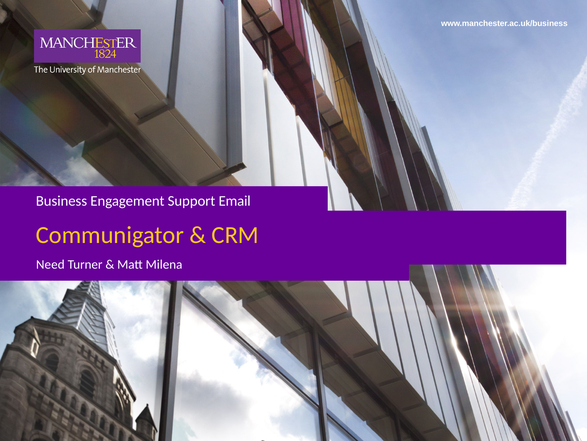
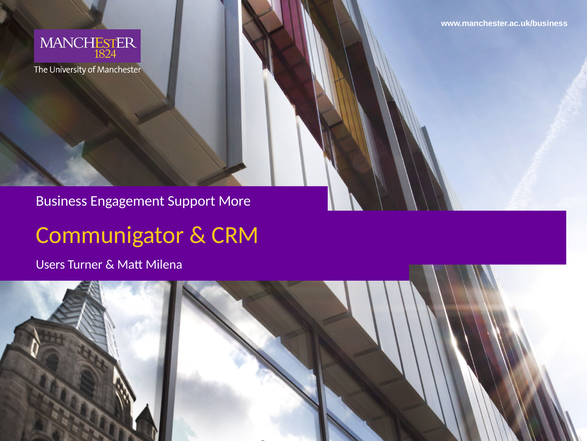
Email: Email -> More
Need: Need -> Users
